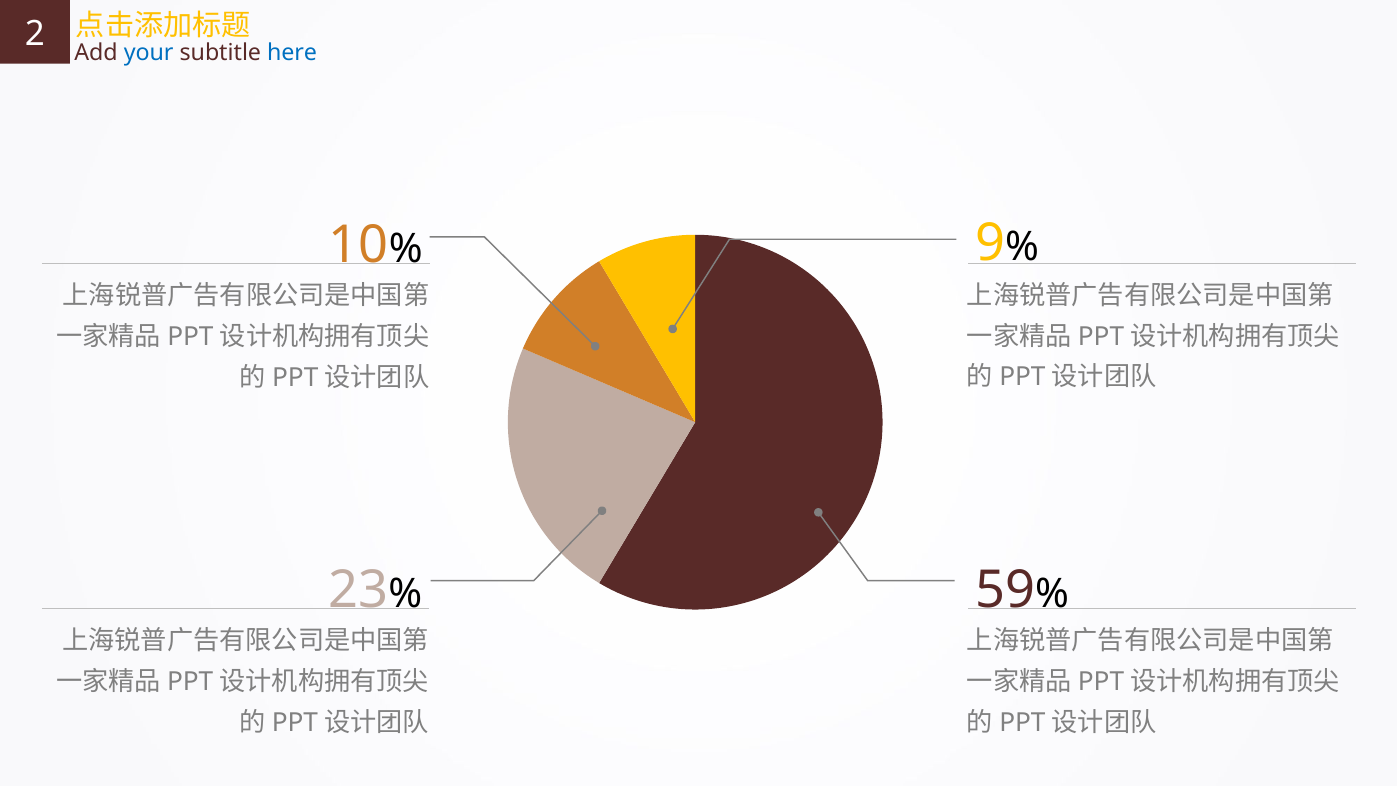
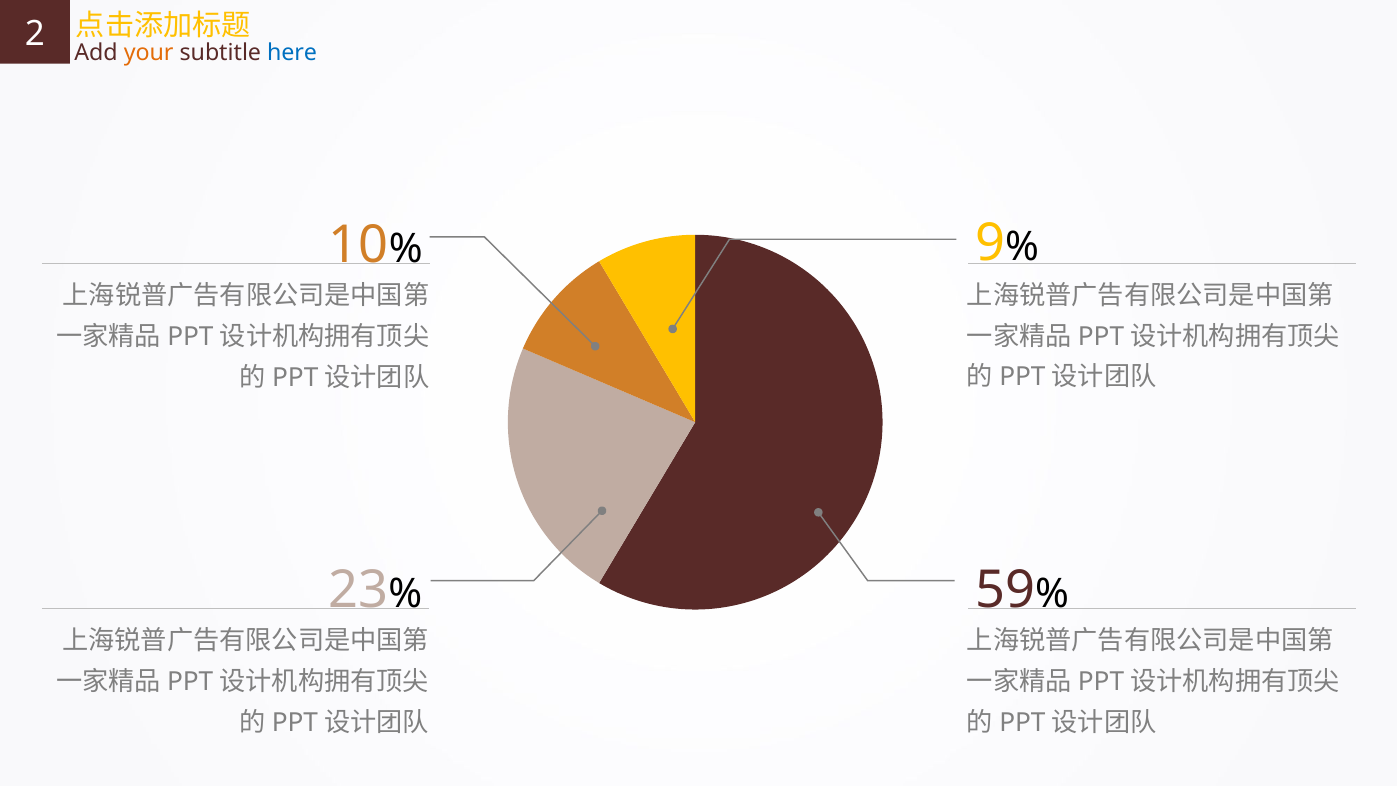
your colour: blue -> orange
